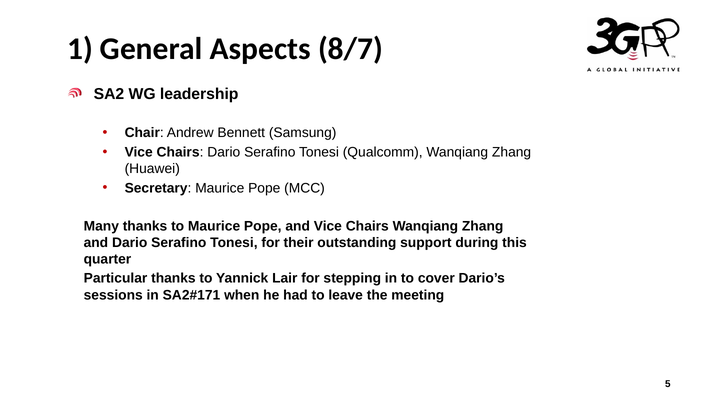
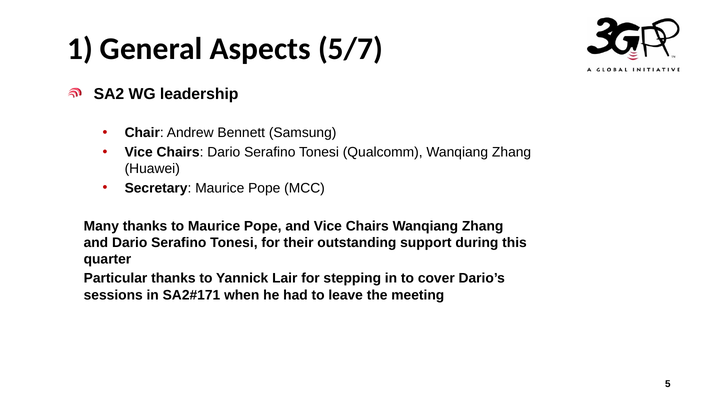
8/7: 8/7 -> 5/7
